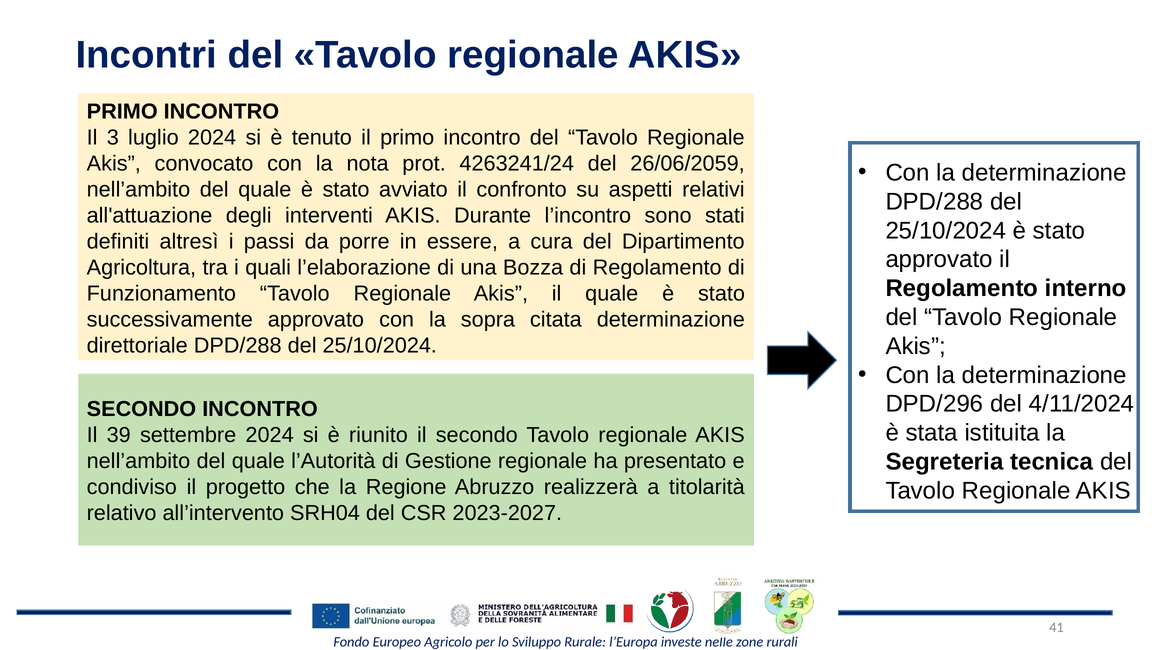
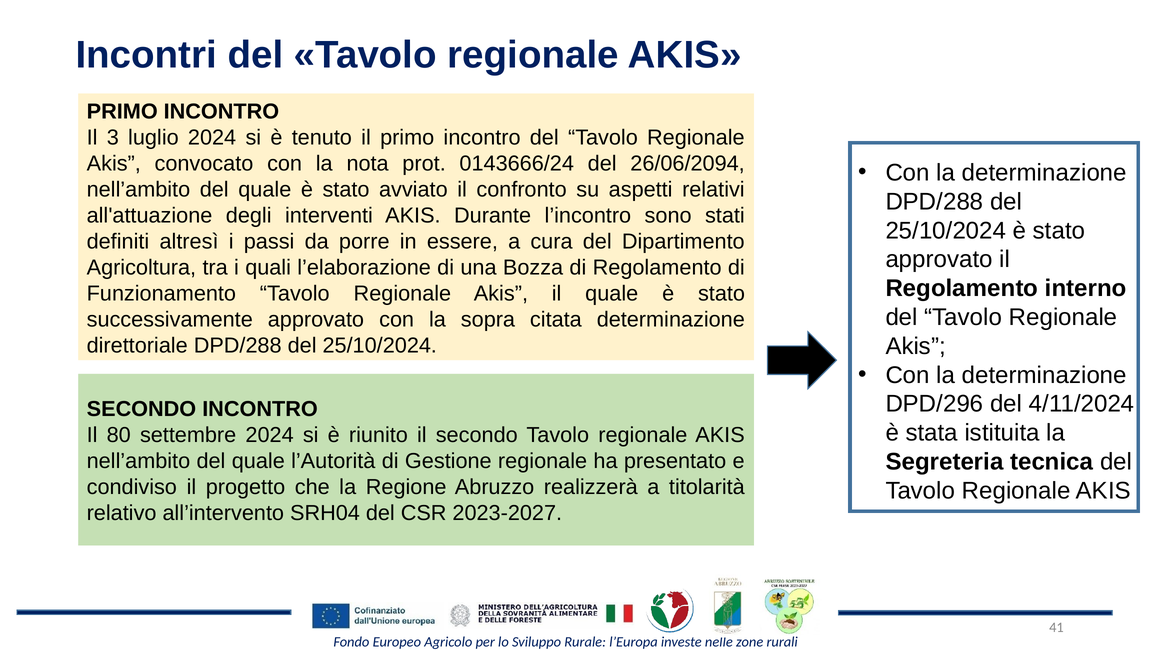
4263241/24: 4263241/24 -> 0143666/24
26/06/2059: 26/06/2059 -> 26/06/2094
39: 39 -> 80
